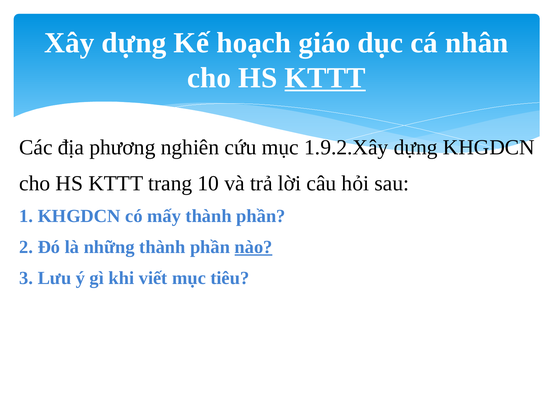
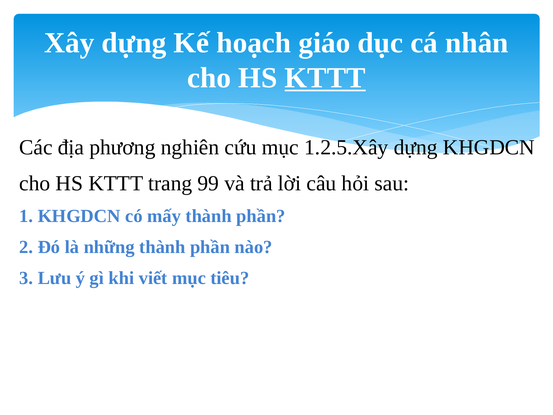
1.9.2.Xây: 1.9.2.Xây -> 1.2.5.Xây
10: 10 -> 99
nào underline: present -> none
